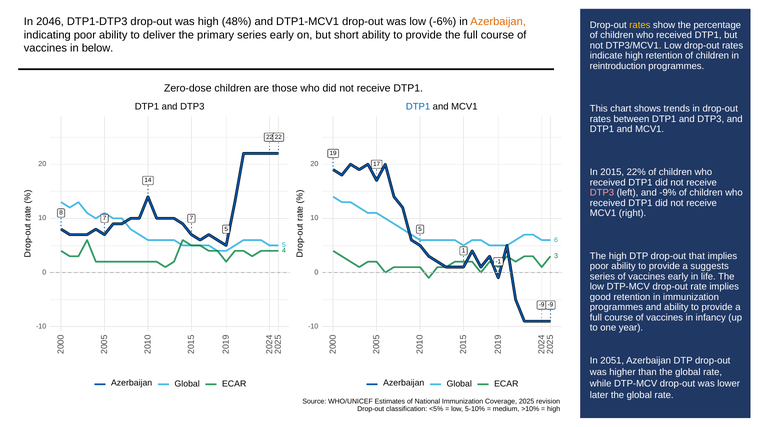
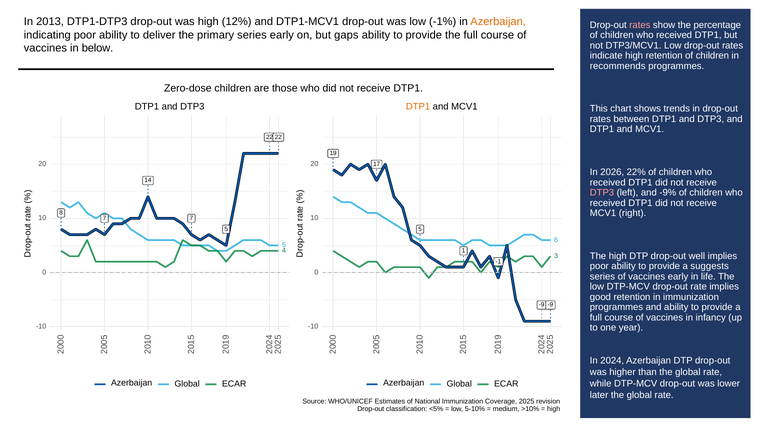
2046: 2046 -> 2013
48%: 48% -> 12%
-6%: -6% -> -1%
rates at (640, 25) colour: yellow -> pink
short: short -> gaps
reintroduction: reintroduction -> recommends
DTP1 at (418, 107) colour: blue -> orange
2015: 2015 -> 2026
that: that -> well
2051: 2051 -> 2024
